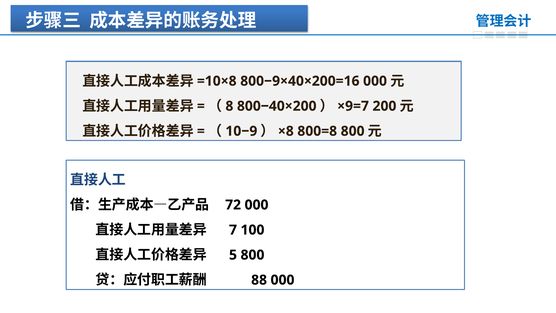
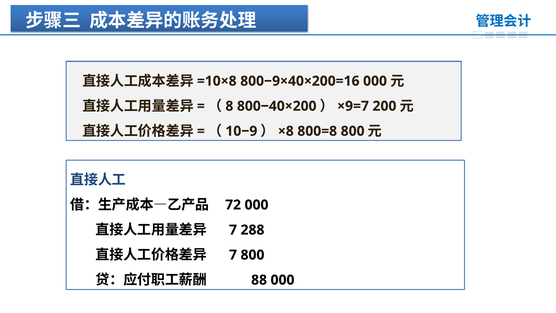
100: 100 -> 288
5 at (233, 255): 5 -> 7
